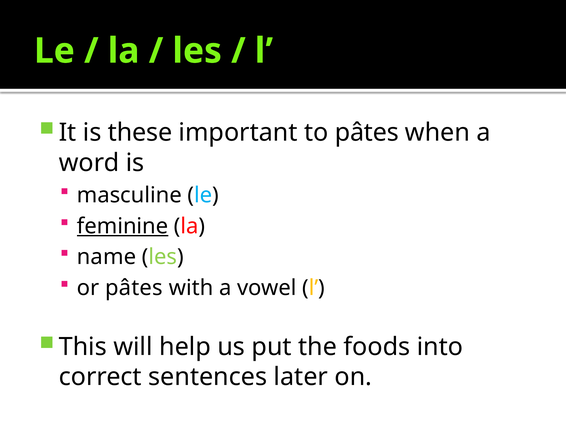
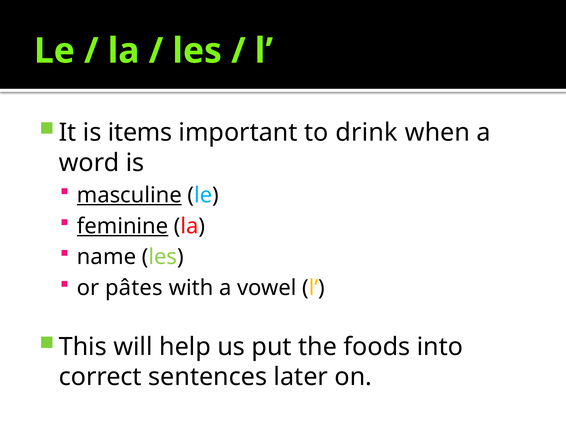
these: these -> items
to pâtes: pâtes -> drink
masculine underline: none -> present
